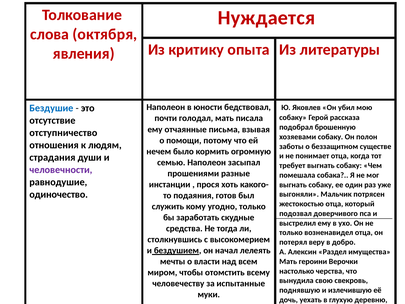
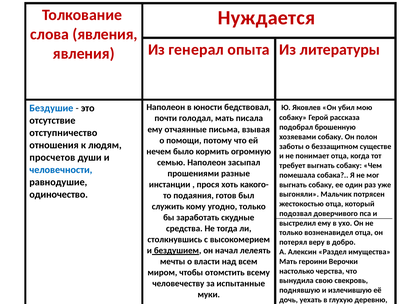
слова октября: октября -> явления
критику: критику -> генерал
страдания: страдания -> просчетов
человечности colour: purple -> blue
